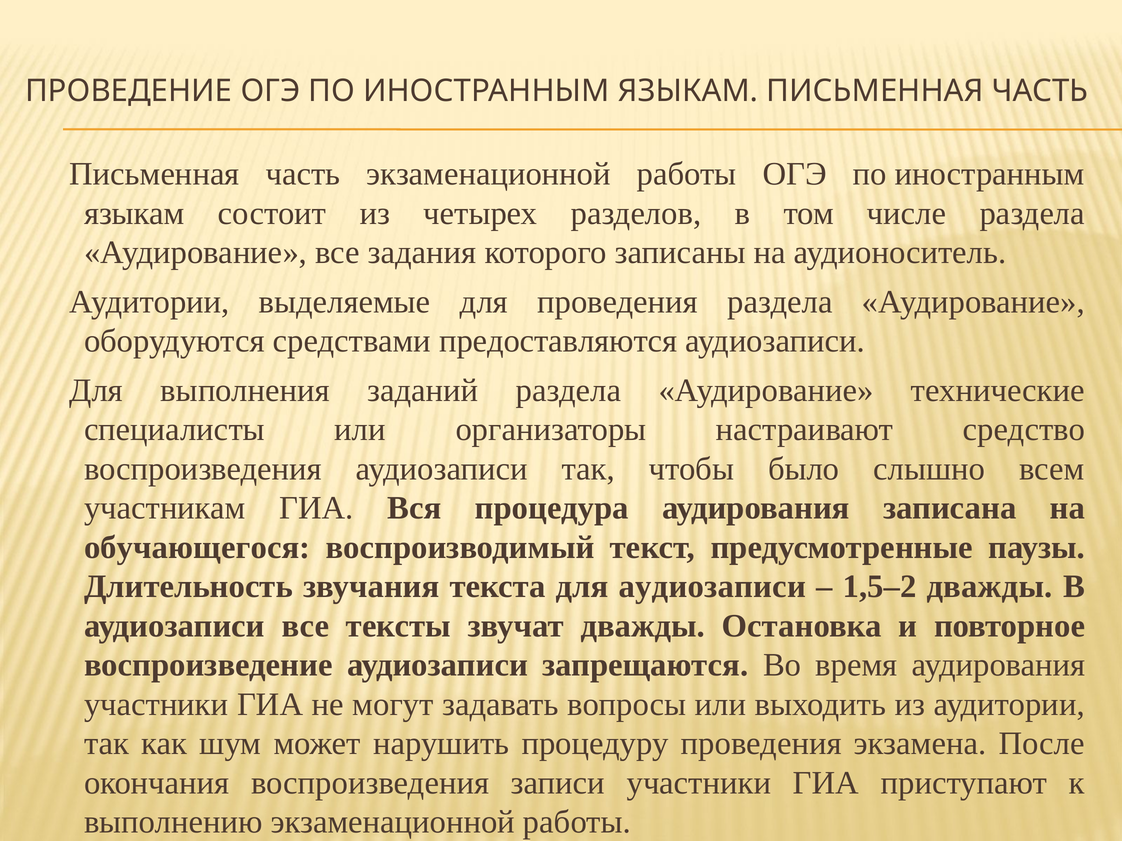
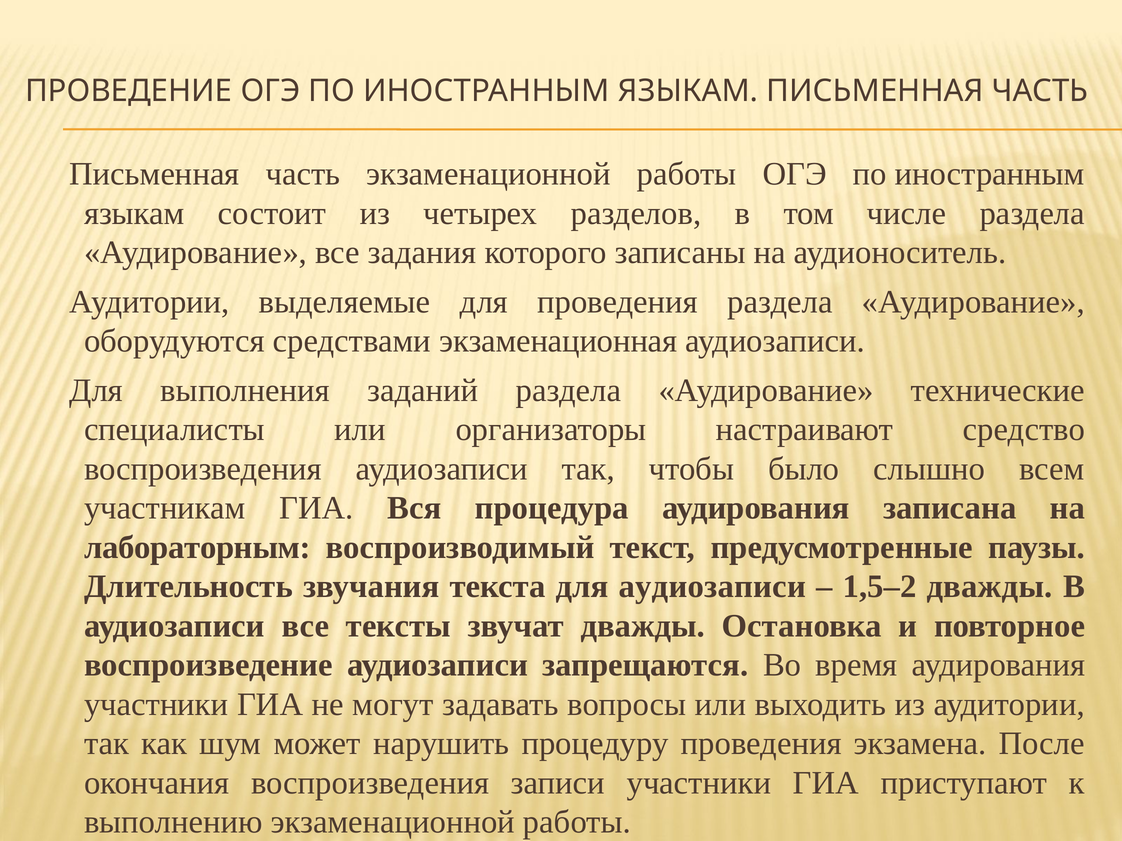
предоставляются: предоставляются -> экзаменационная
обучающегося: обучающегося -> лабораторным
